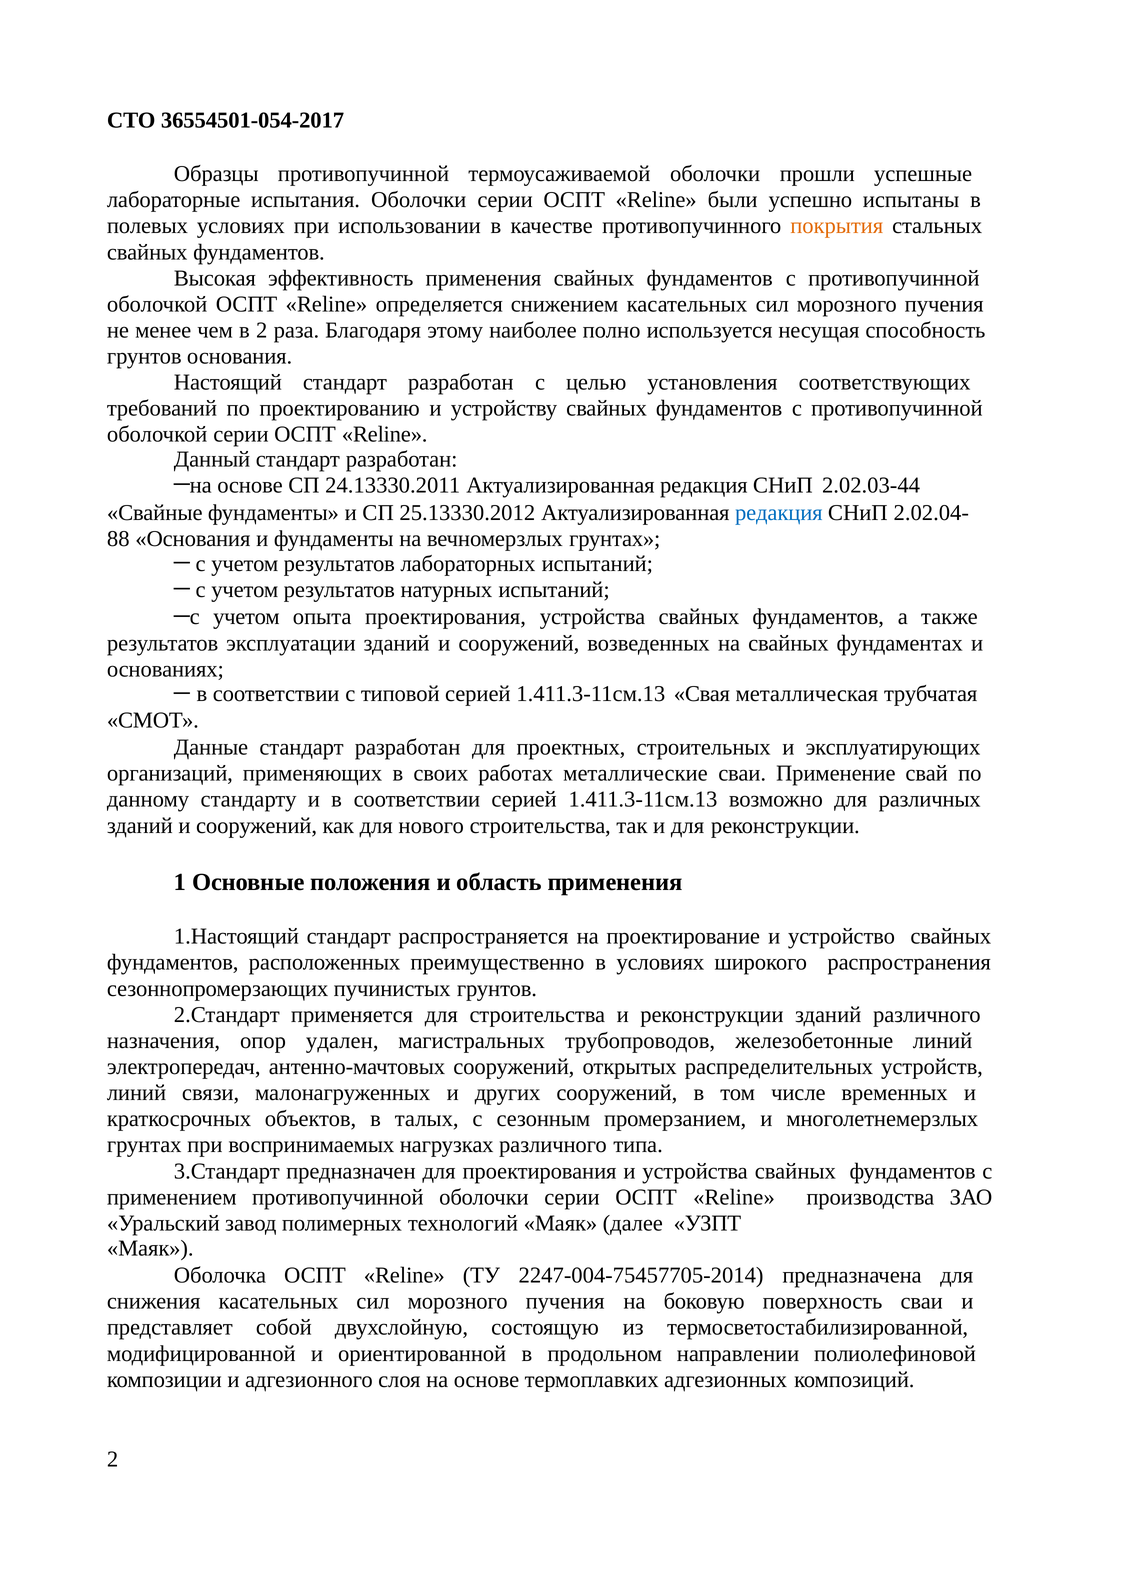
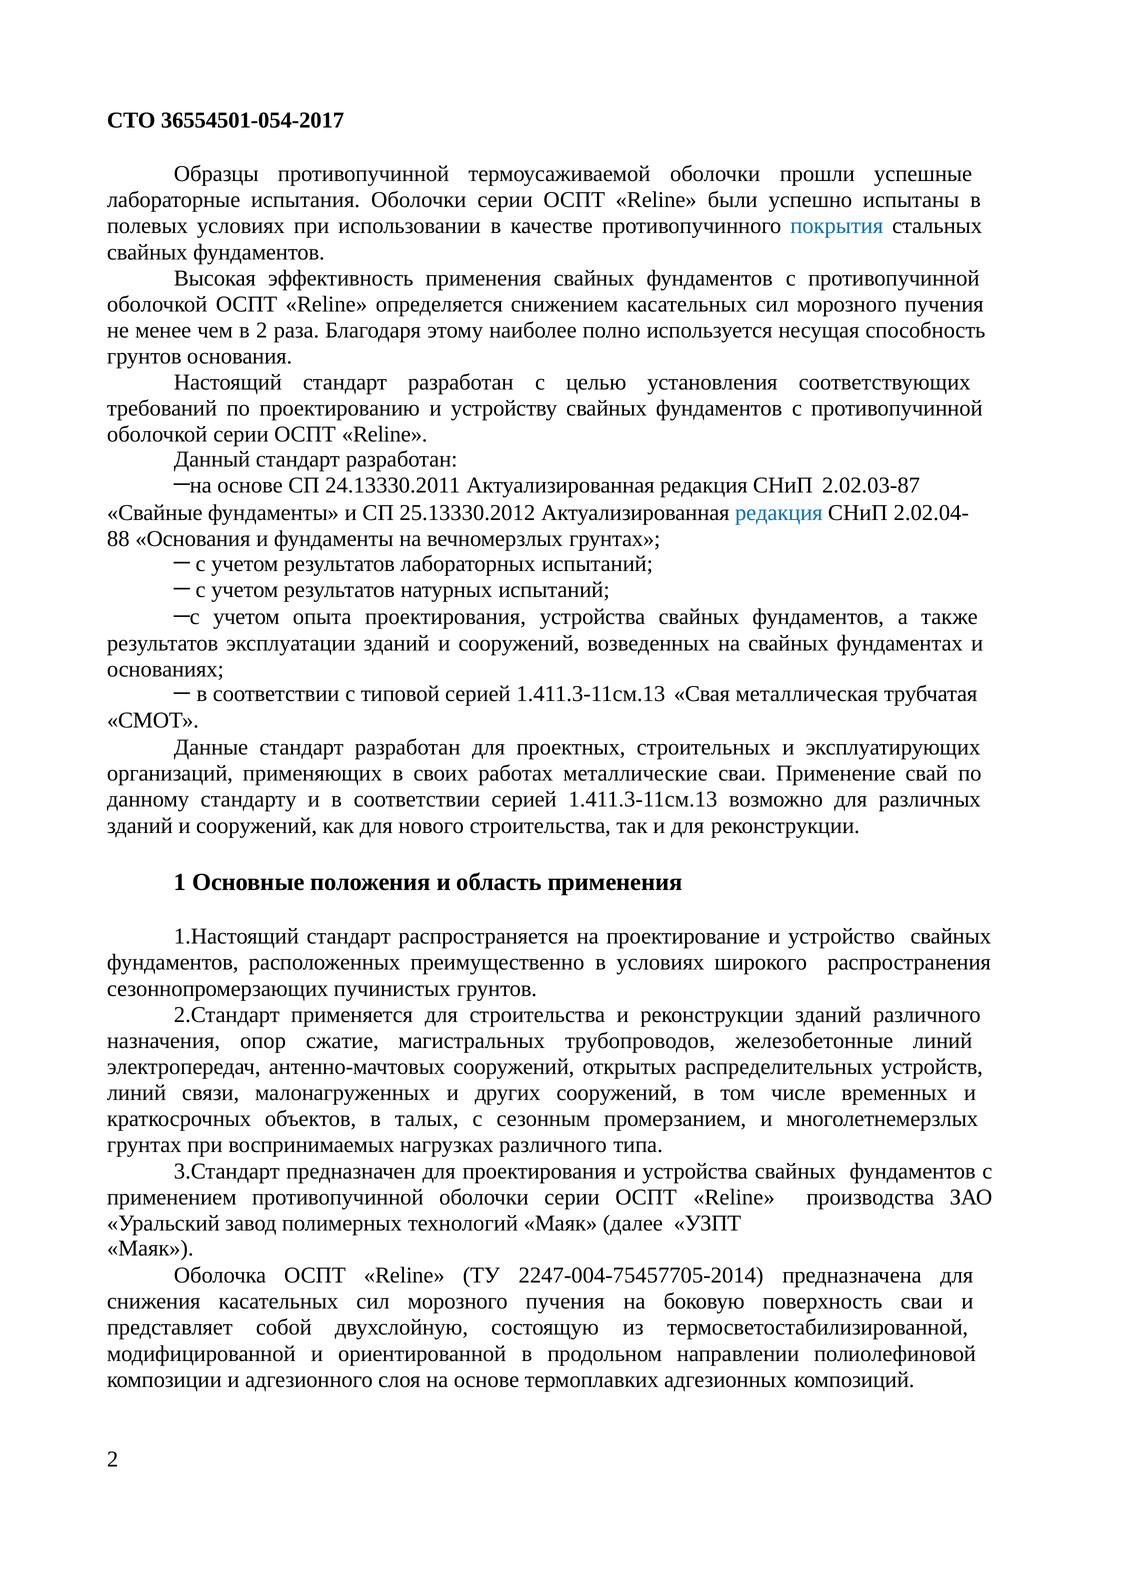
покрытия colour: orange -> blue
2.02.03-44: 2.02.03-44 -> 2.02.03-87
удален: удален -> сжатие
